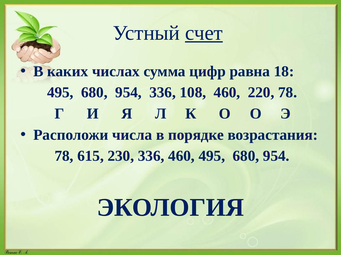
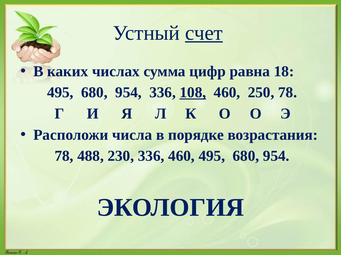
108 underline: none -> present
220: 220 -> 250
615: 615 -> 488
